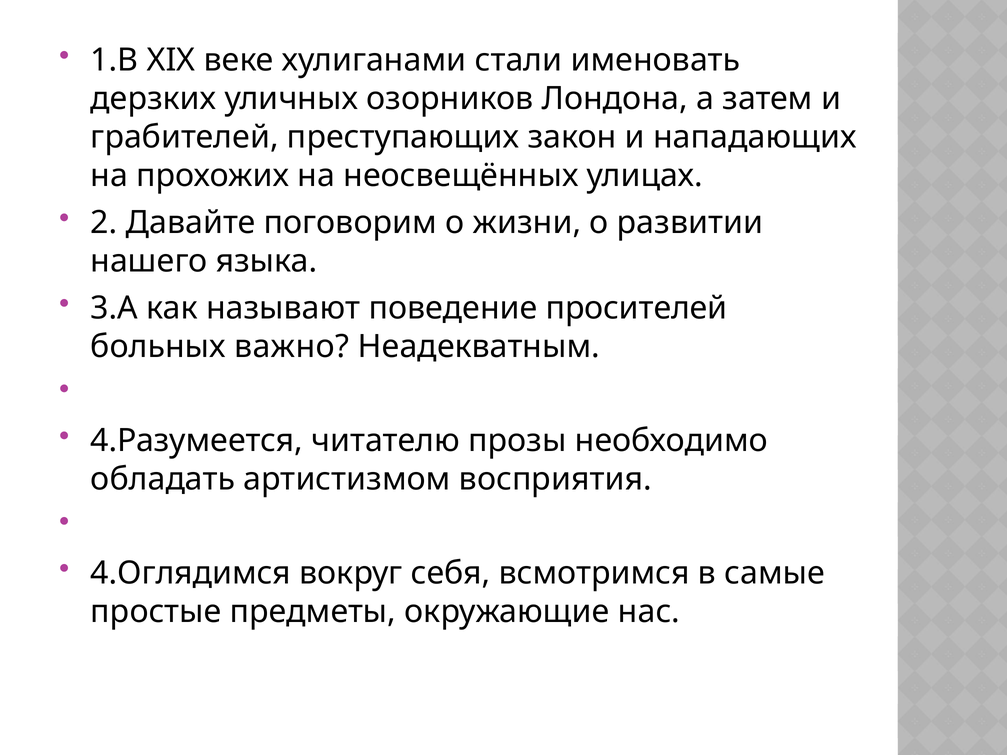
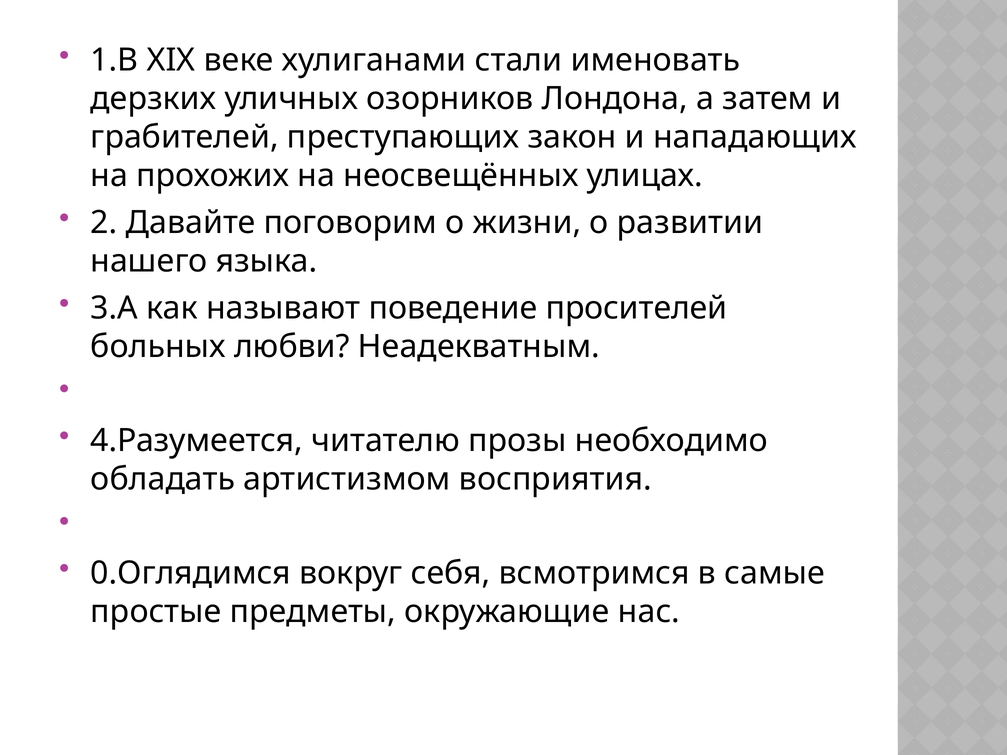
важно: важно -> любви
4.Оглядимся: 4.Оглядимся -> 0.Оглядимся
